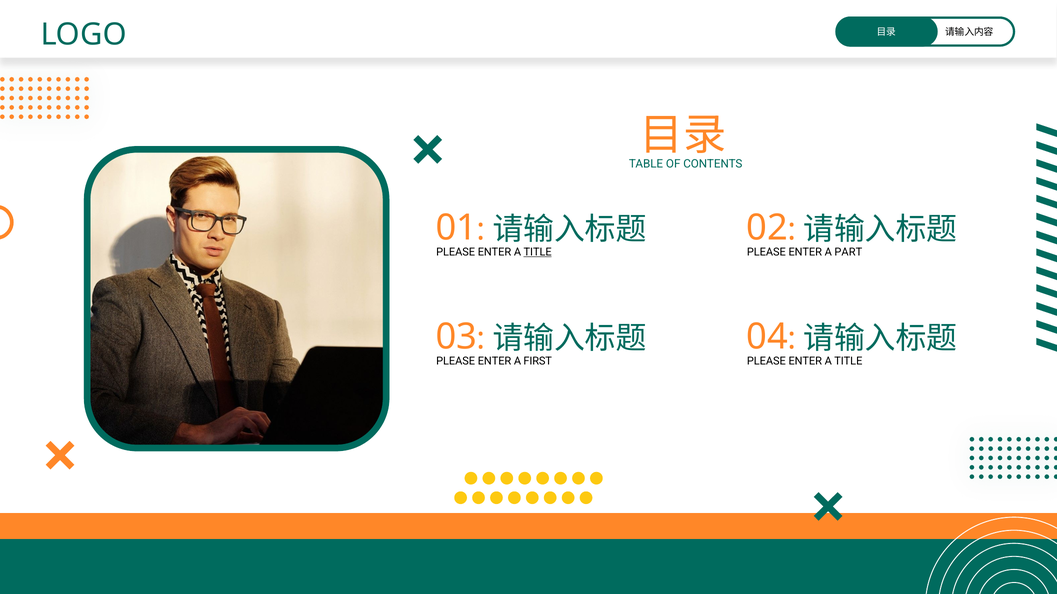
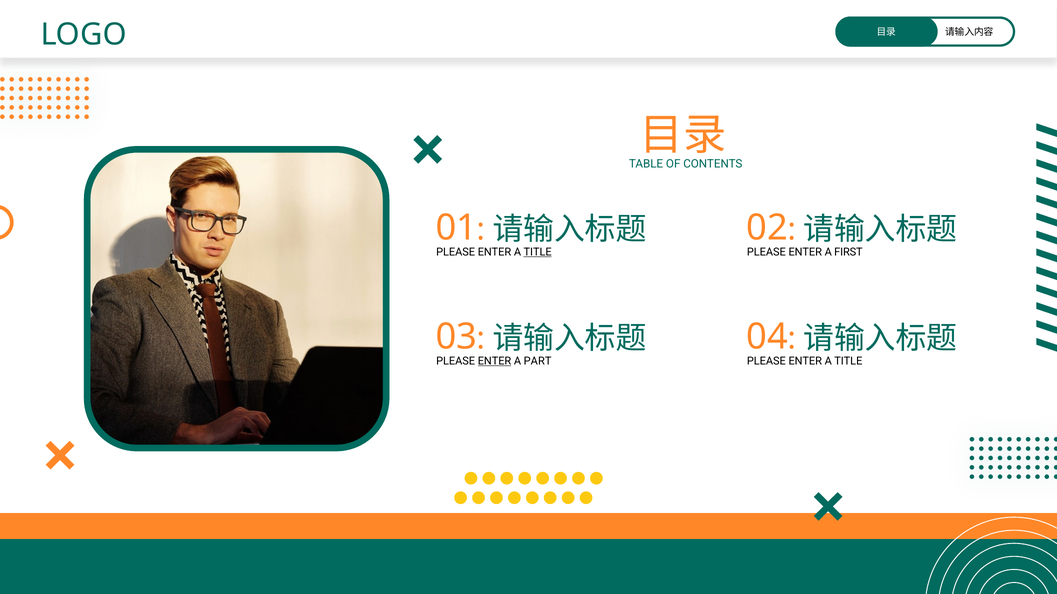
PART: PART -> FIRST
ENTER at (495, 361) underline: none -> present
FIRST: FIRST -> PART
